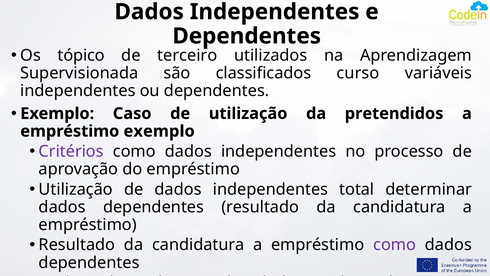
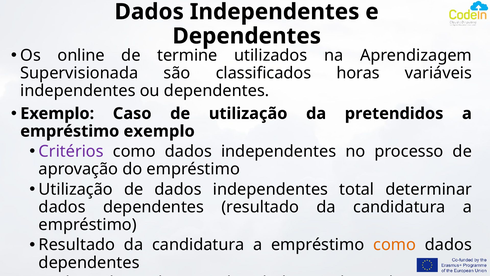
tópico: tópico -> online
terceiro: terceiro -> termine
curso: curso -> horas
como at (395, 245) colour: purple -> orange
